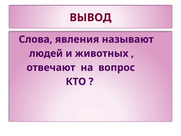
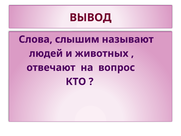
явления: явления -> слышим
